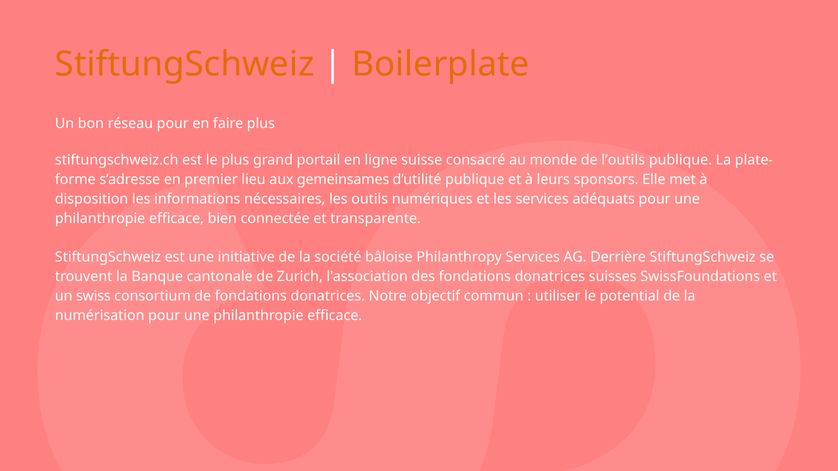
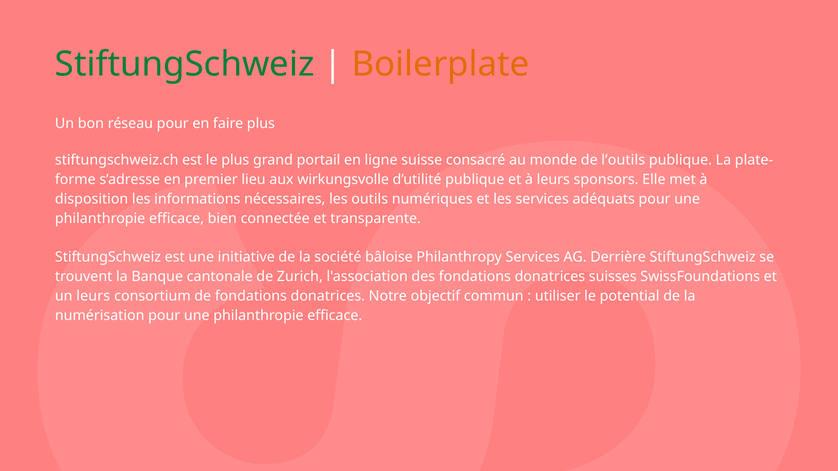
StiftungSchweiz at (185, 65) colour: orange -> green
gemeinsames: gemeinsames -> wirkungsvolle
un swiss: swiss -> leurs
